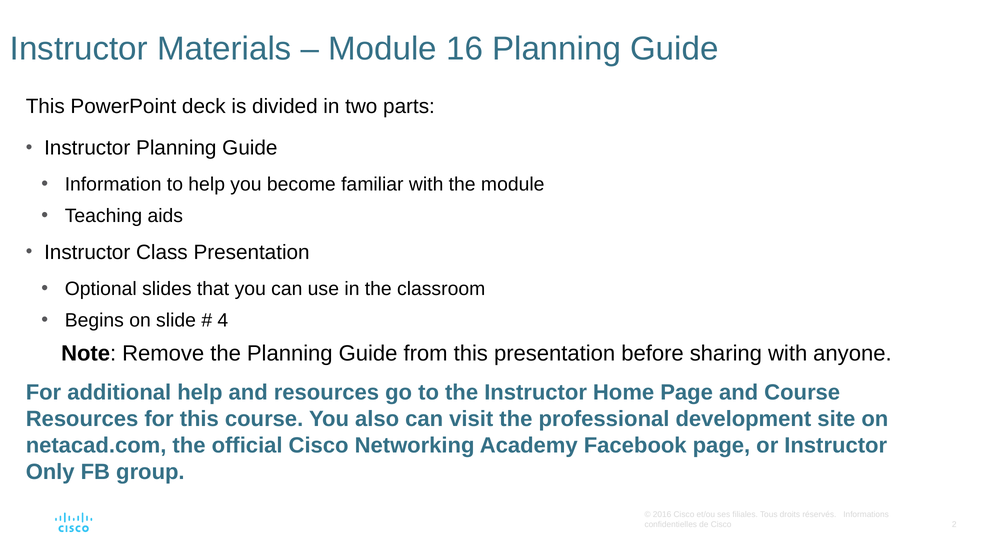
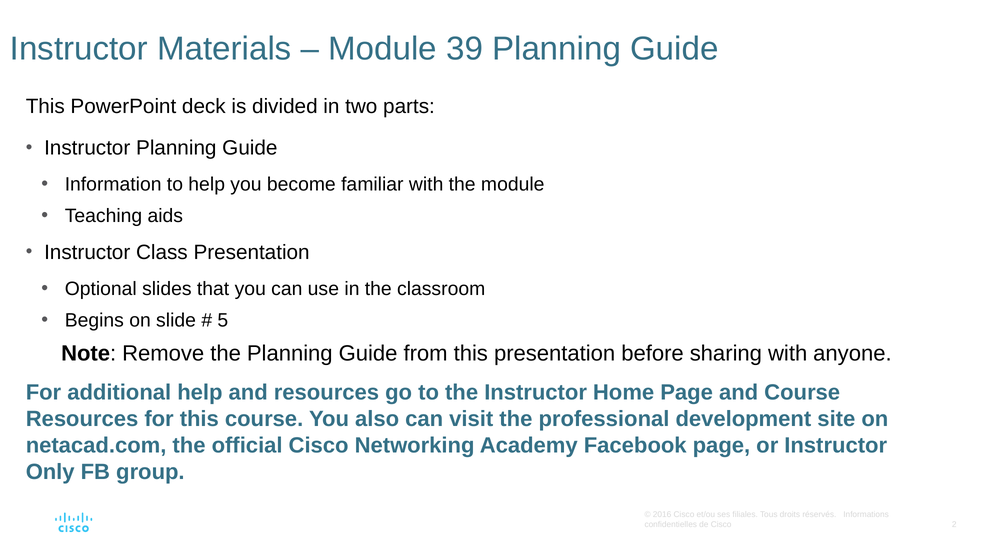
16: 16 -> 39
4: 4 -> 5
